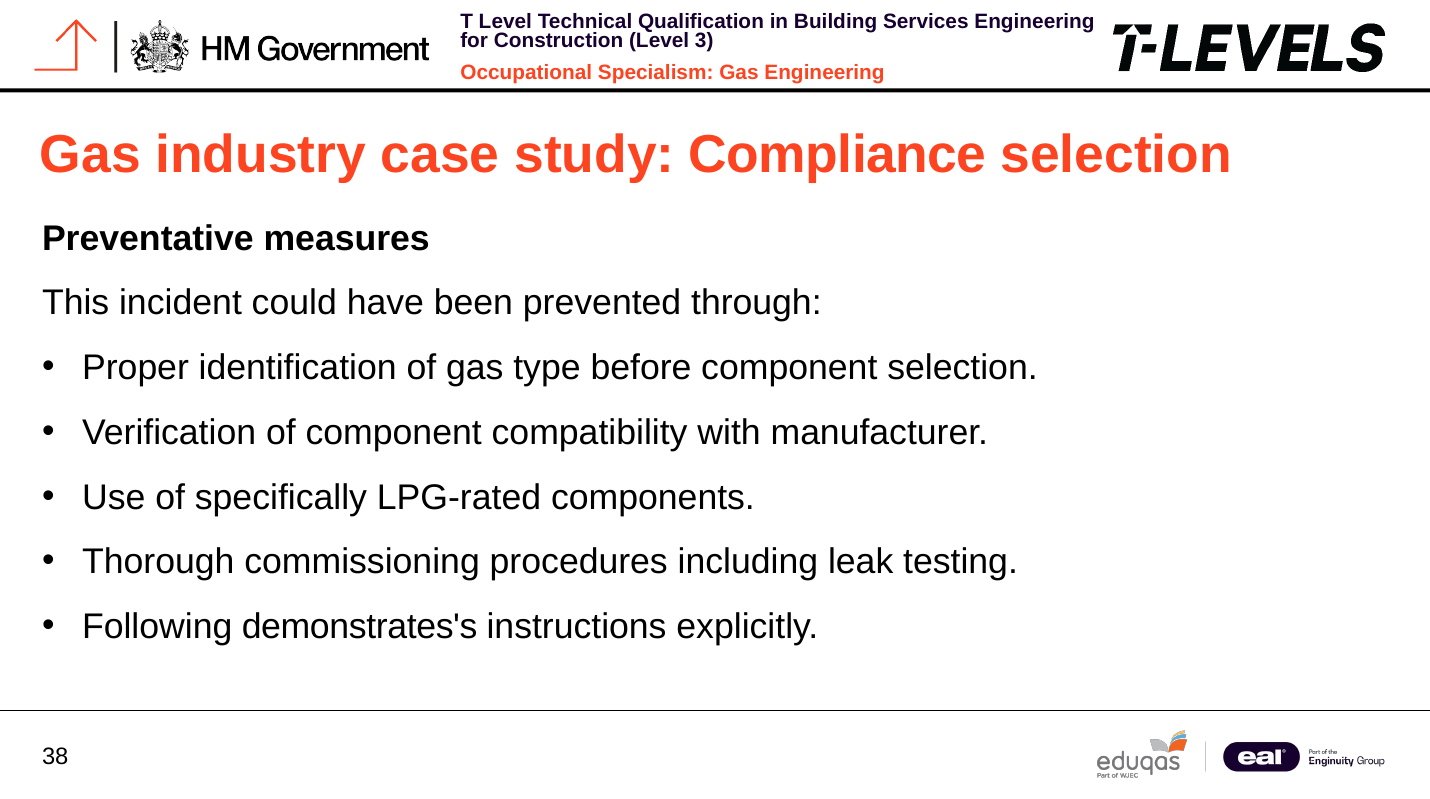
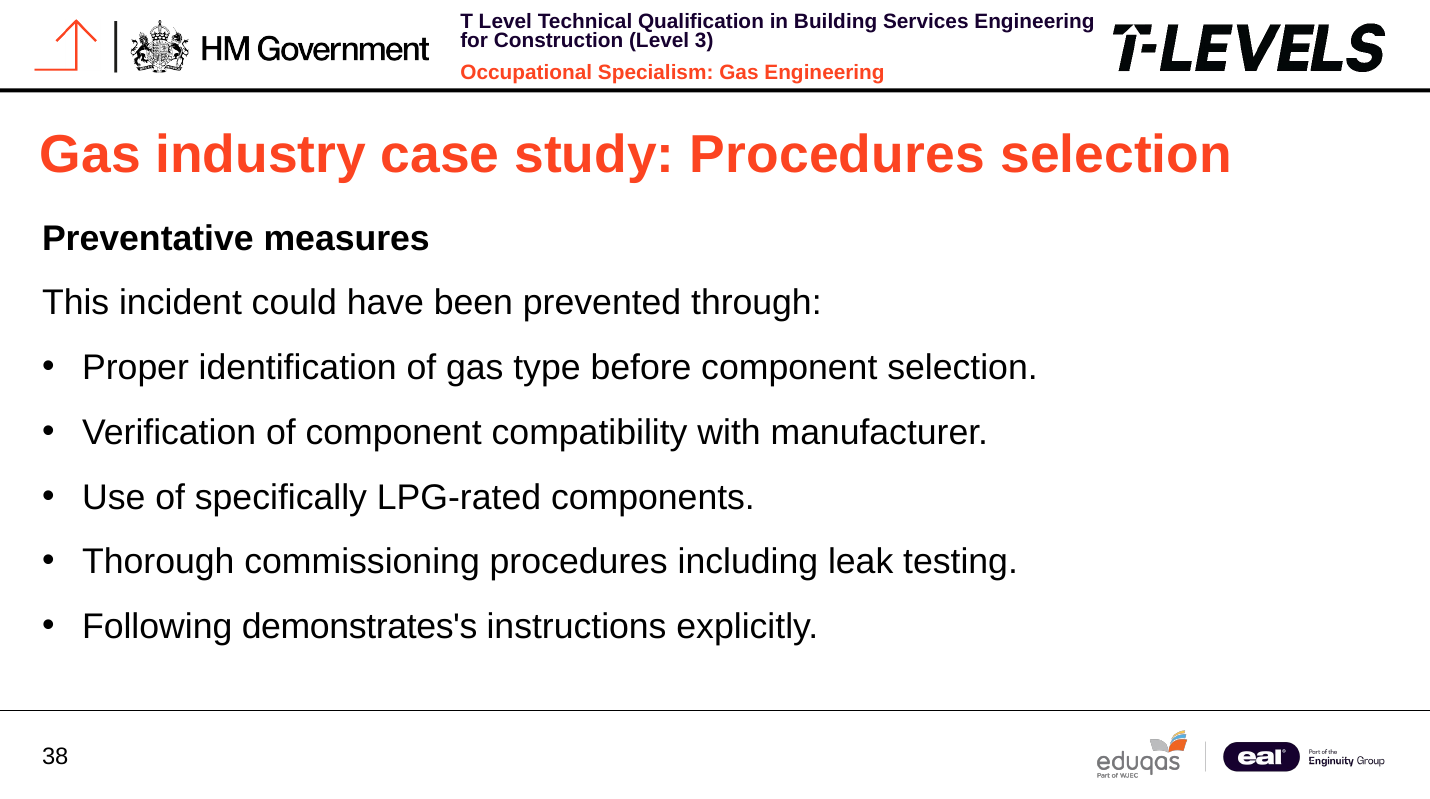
study Compliance: Compliance -> Procedures
